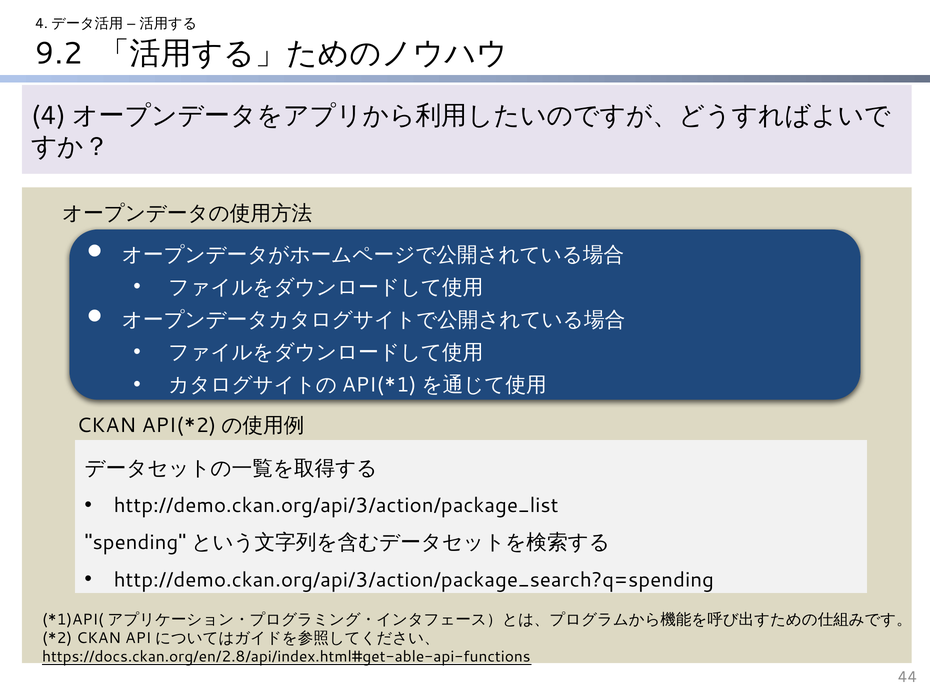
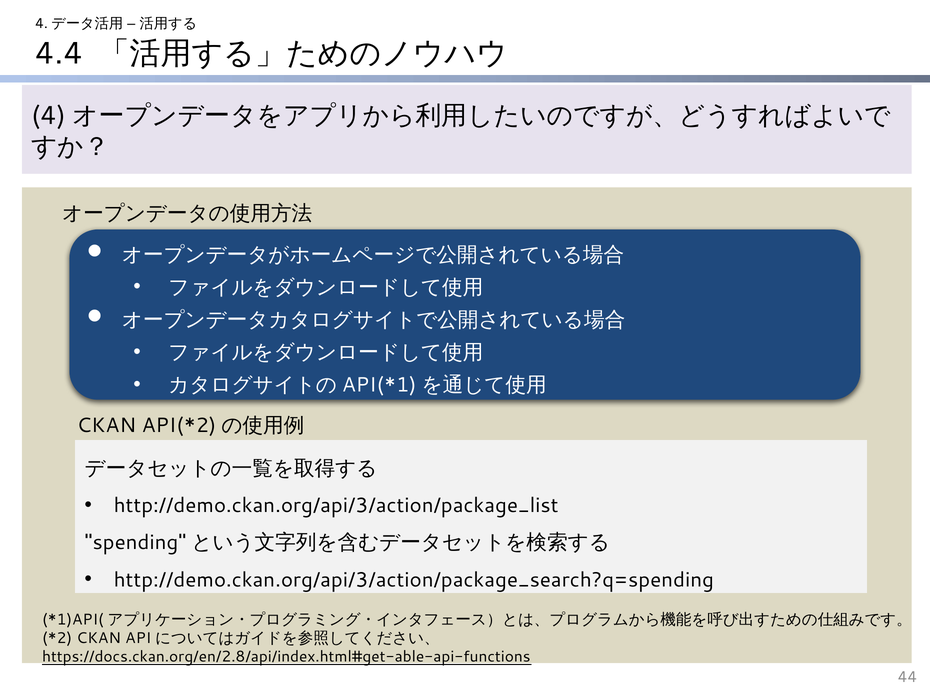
9.2: 9.2 -> 4.4
